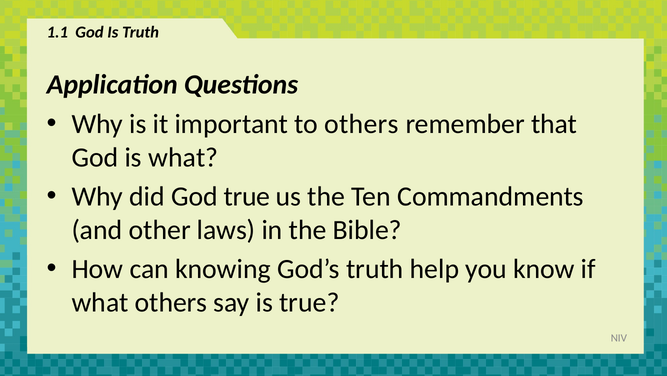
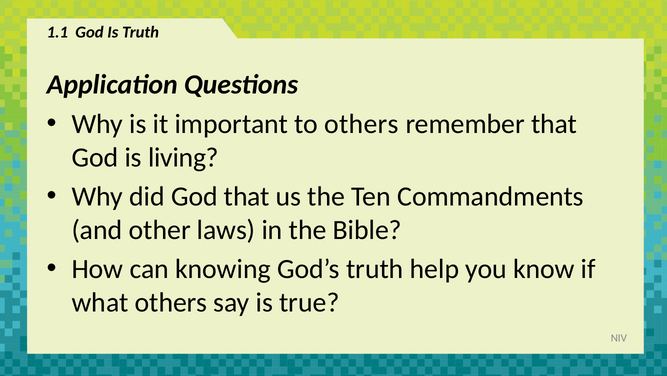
is what: what -> living
God true: true -> that
